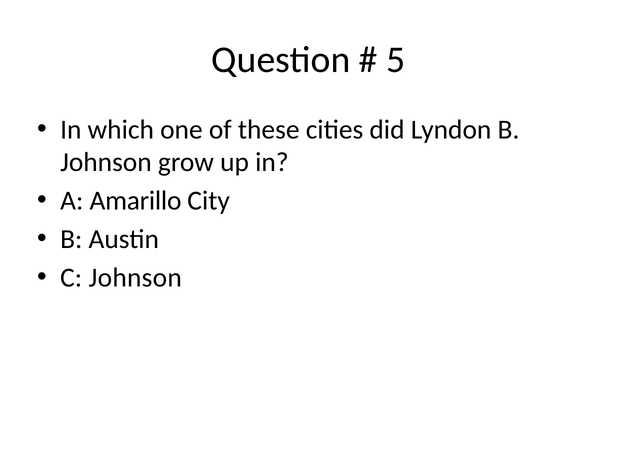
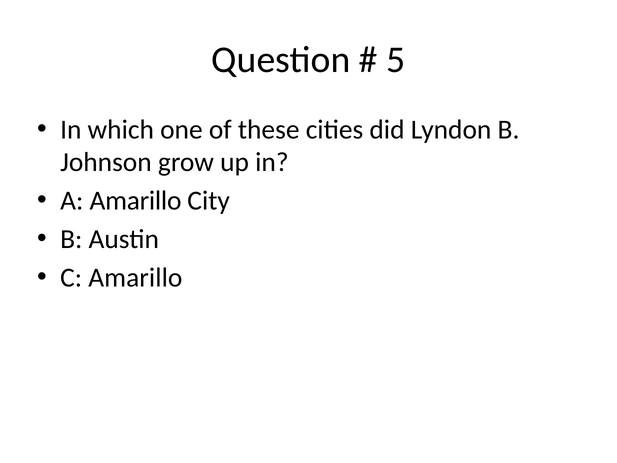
C Johnson: Johnson -> Amarillo
